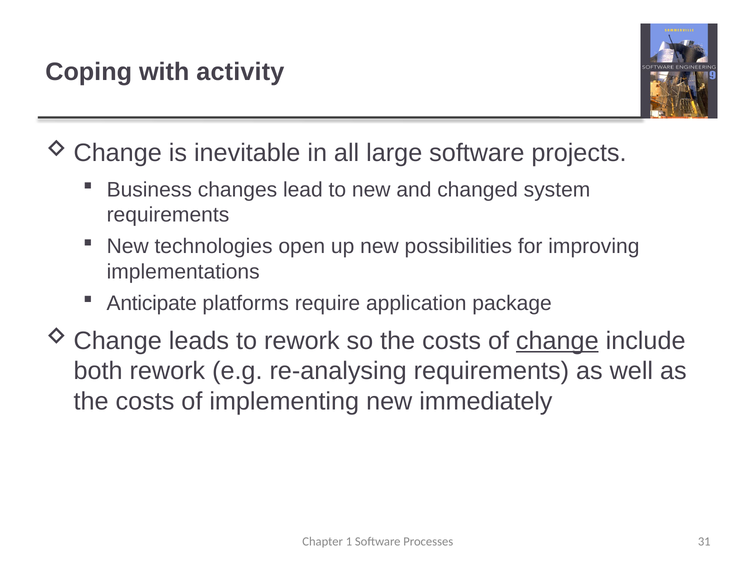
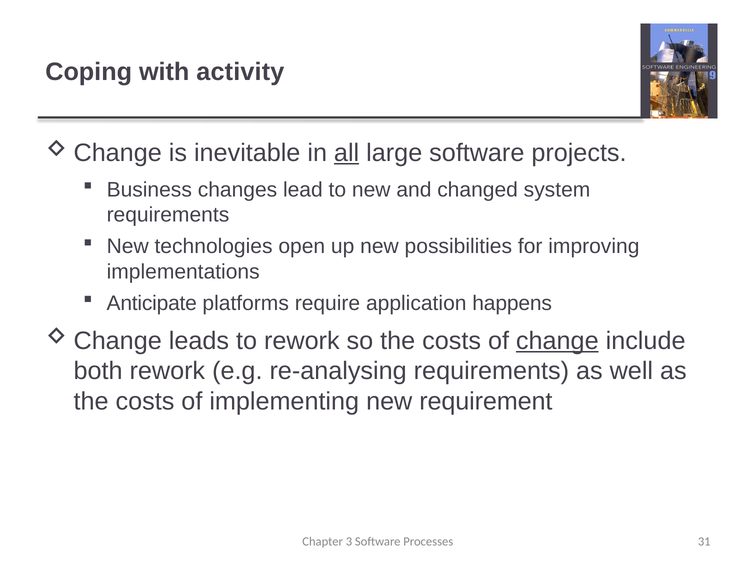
all underline: none -> present
package: package -> happens
immediately: immediately -> requirement
1: 1 -> 3
